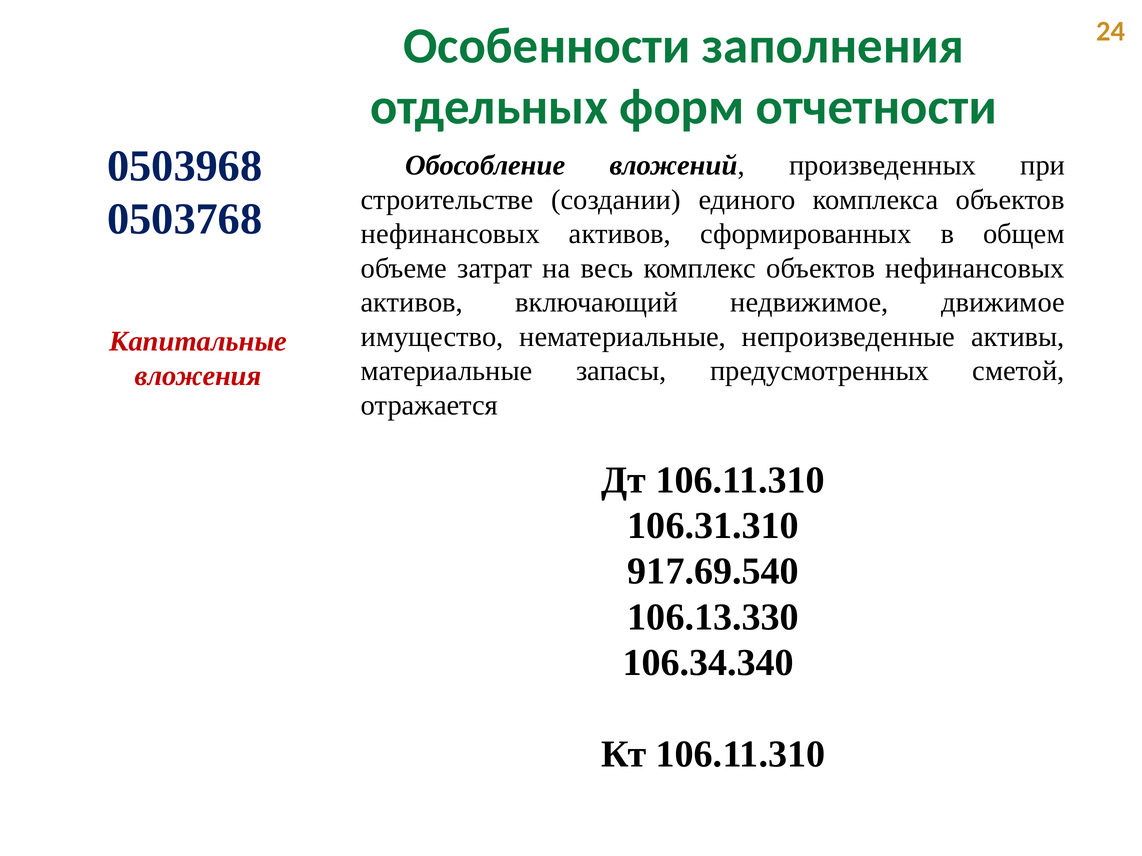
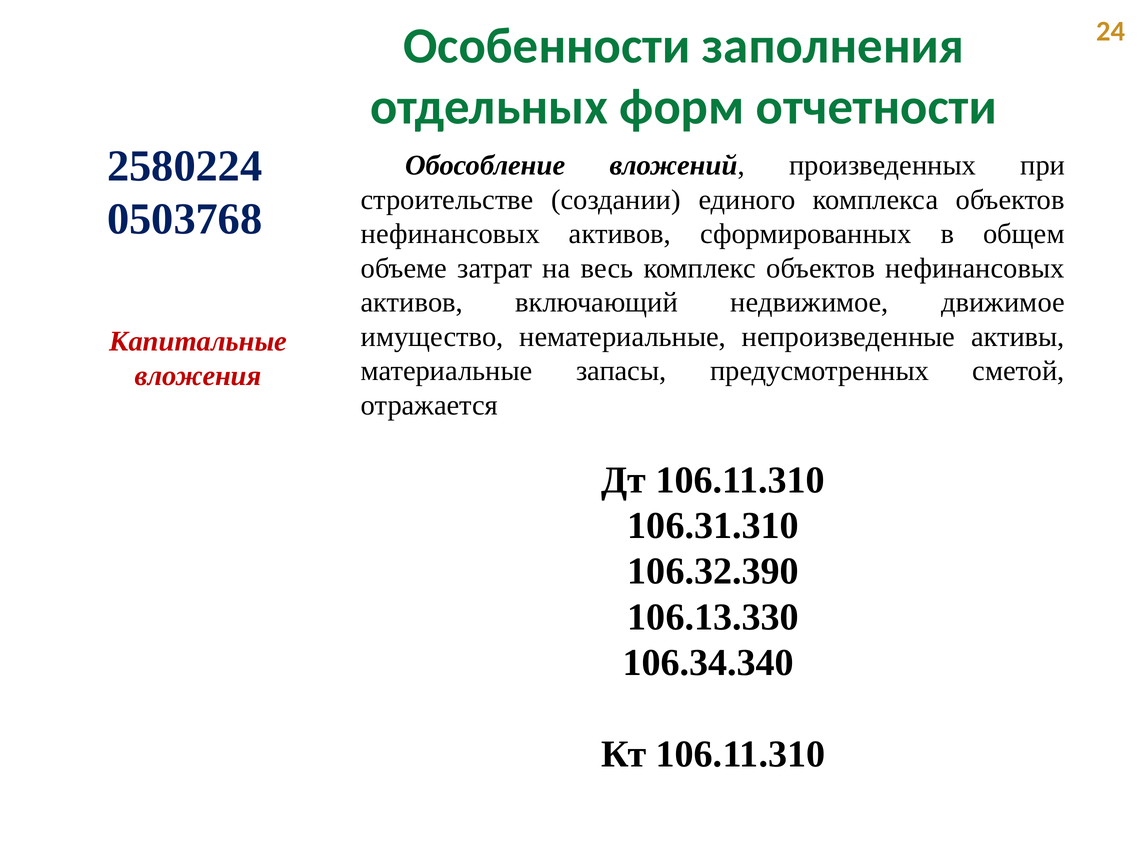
0503968: 0503968 -> 2580224
917.69.540: 917.69.540 -> 106.32.390
